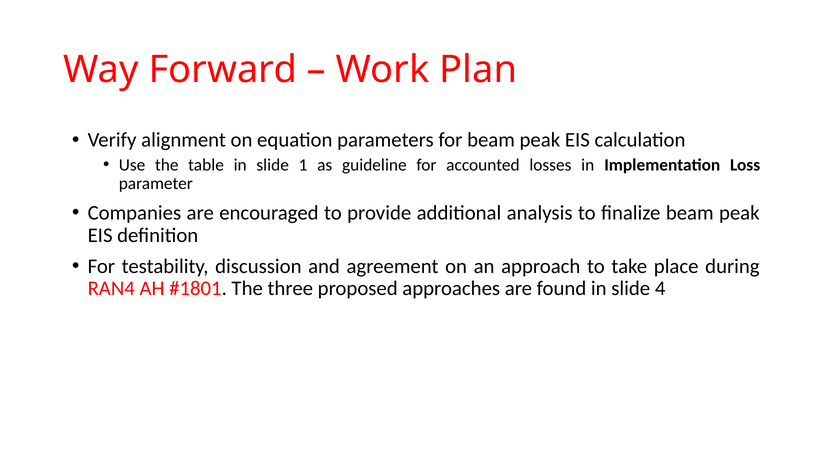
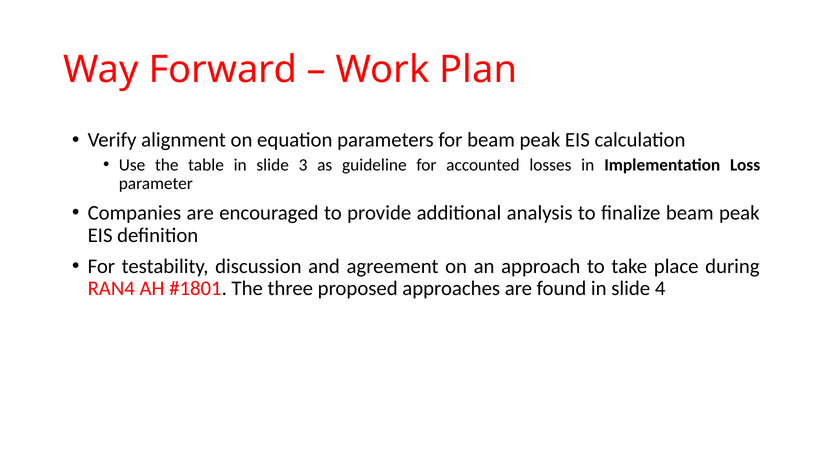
1: 1 -> 3
